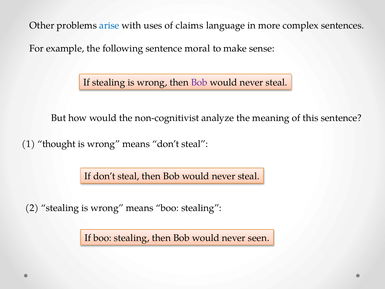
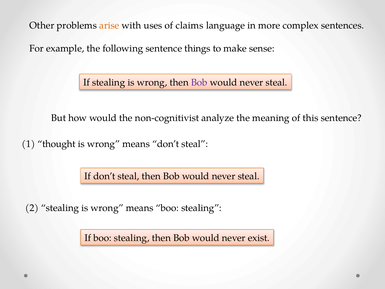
arise colour: blue -> orange
moral: moral -> things
seen: seen -> exist
